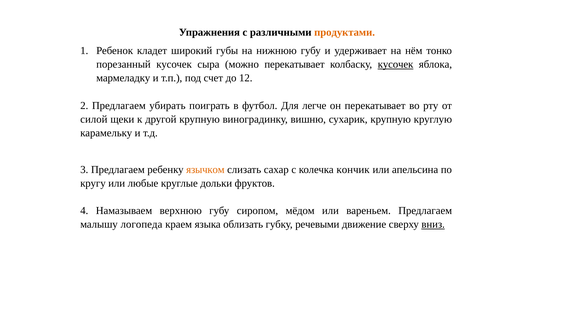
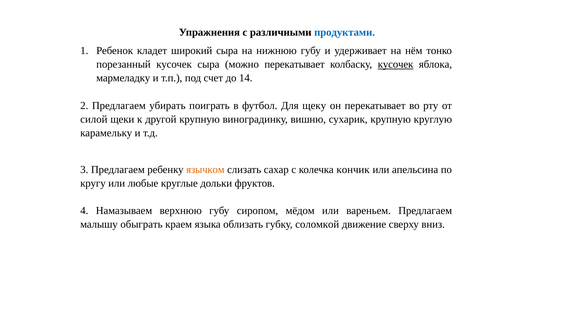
продуктами colour: orange -> blue
широкий губы: губы -> сыра
12: 12 -> 14
легче: легче -> щеку
логопеда: логопеда -> обыграть
речевыми: речевыми -> соломкой
вниз underline: present -> none
